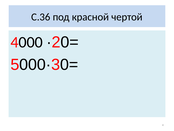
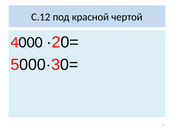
С.36: С.36 -> С.12
